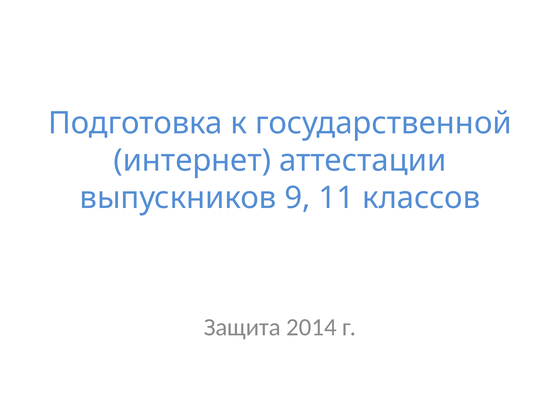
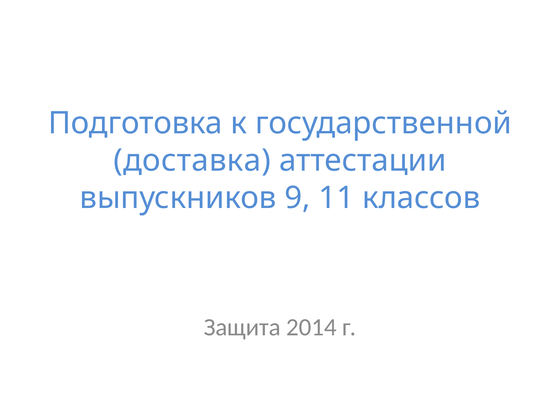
интернет: интернет -> доставка
